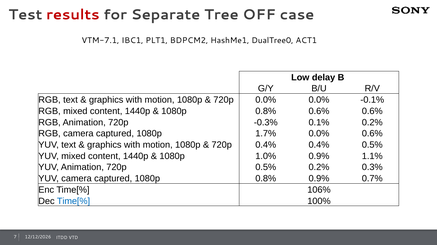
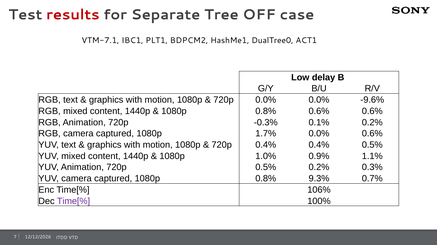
-0.1%: -0.1% -> -9.6%
0.8% 0.9%: 0.9% -> 9.3%
Time[% at (73, 201) colour: blue -> purple
